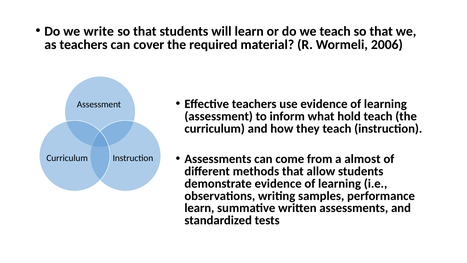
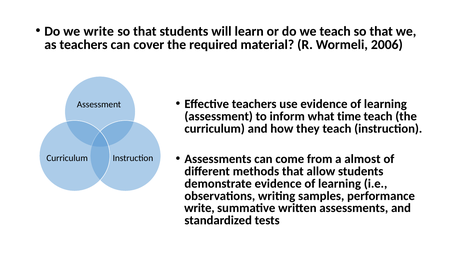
hold: hold -> time
learn at (199, 208): learn -> write
